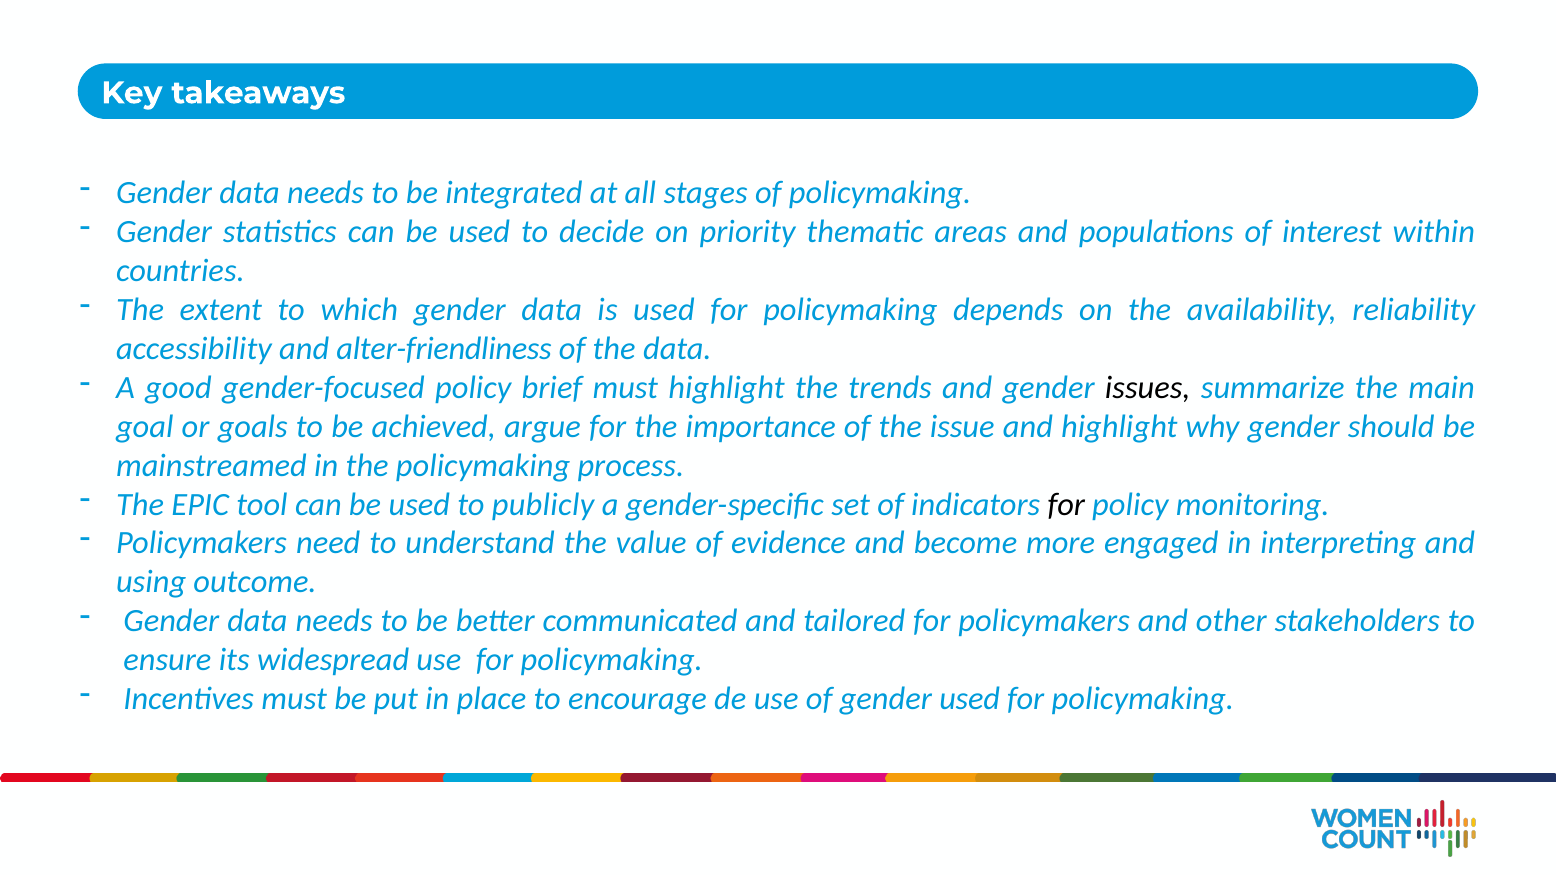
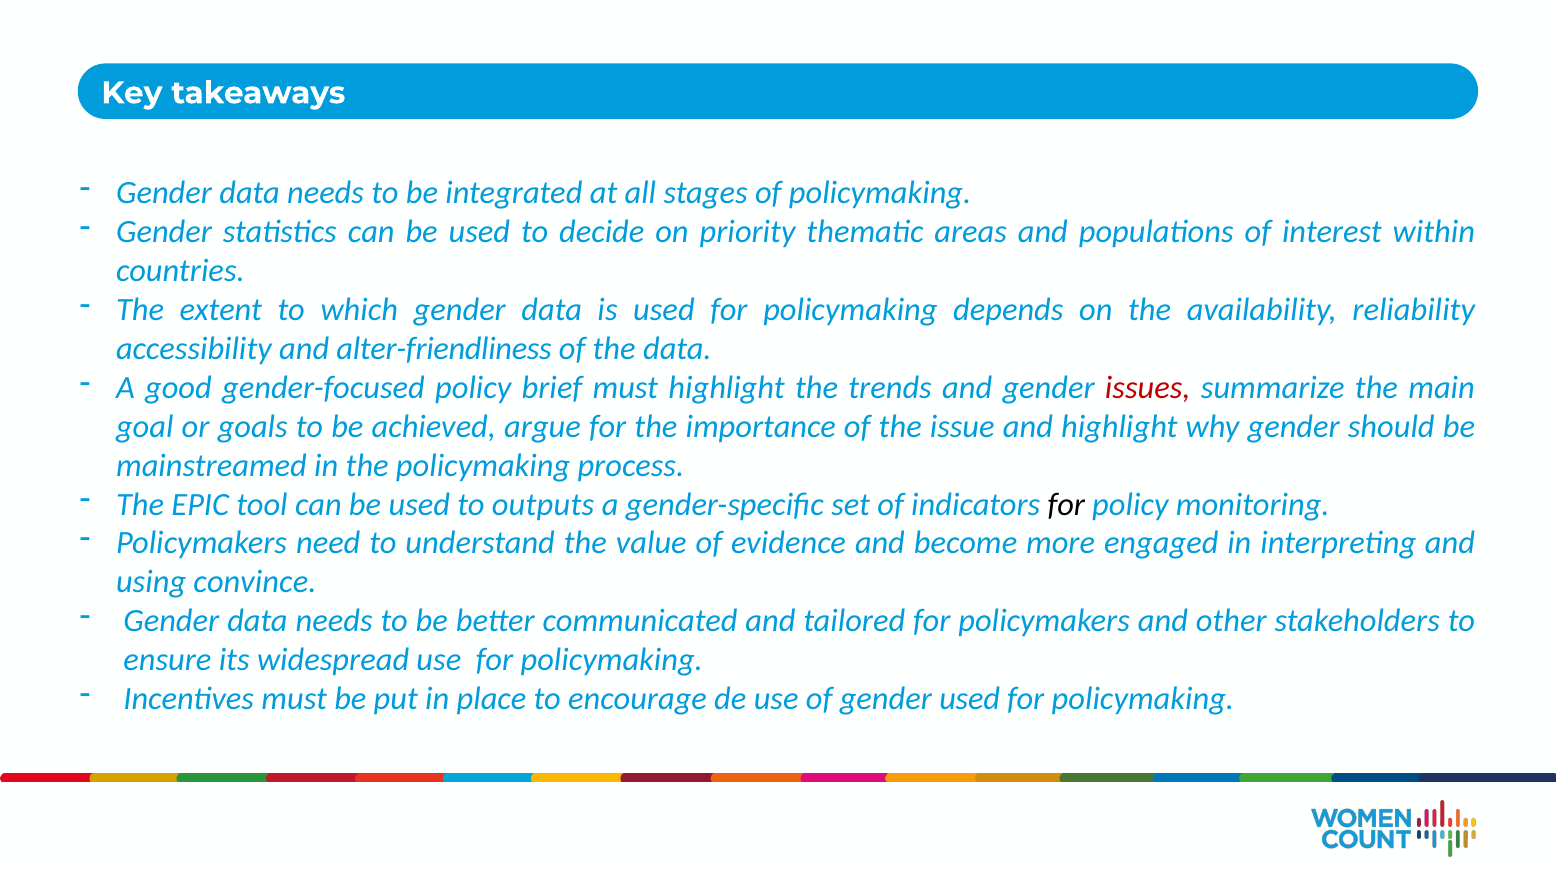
issues colour: black -> red
publicly: publicly -> outputs
outcome: outcome -> convince
